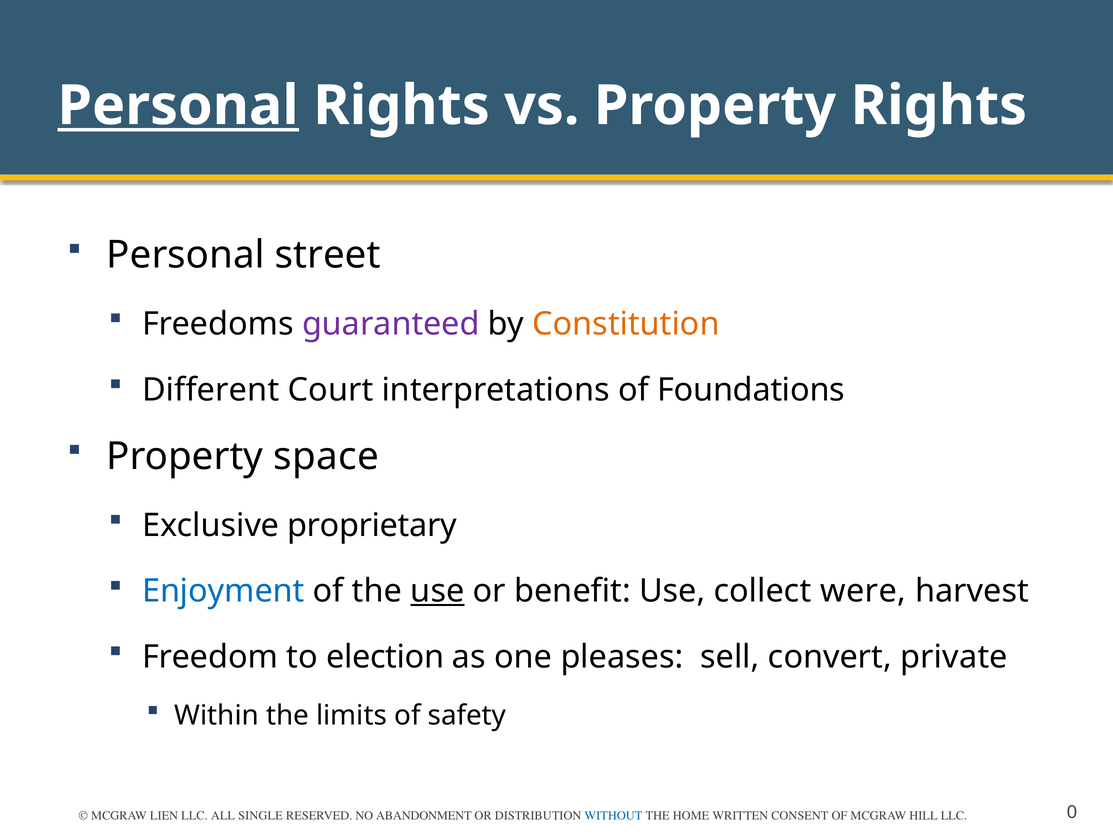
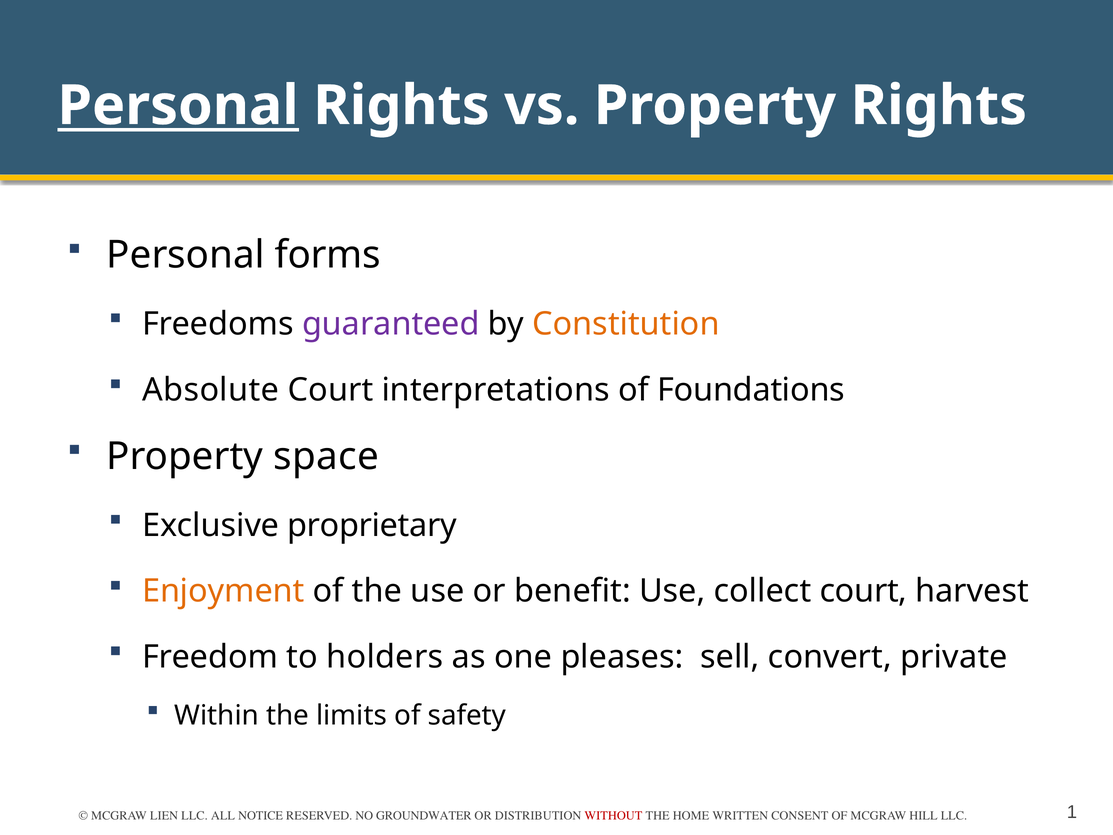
street: street -> forms
Different: Different -> Absolute
Enjoyment colour: blue -> orange
use at (437, 591) underline: present -> none
collect were: were -> court
election: election -> holders
SINGLE: SINGLE -> NOTICE
ABANDONMENT: ABANDONMENT -> GROUNDWATER
WITHOUT colour: blue -> red
0: 0 -> 1
